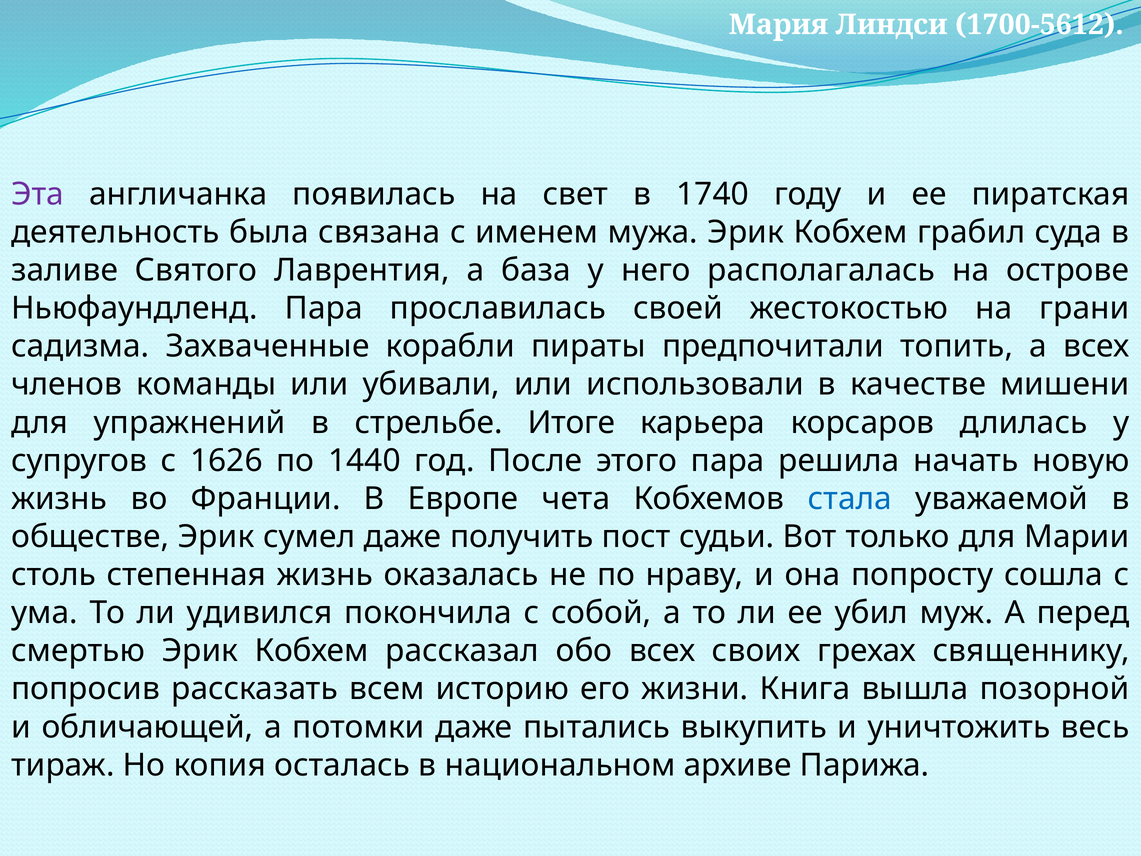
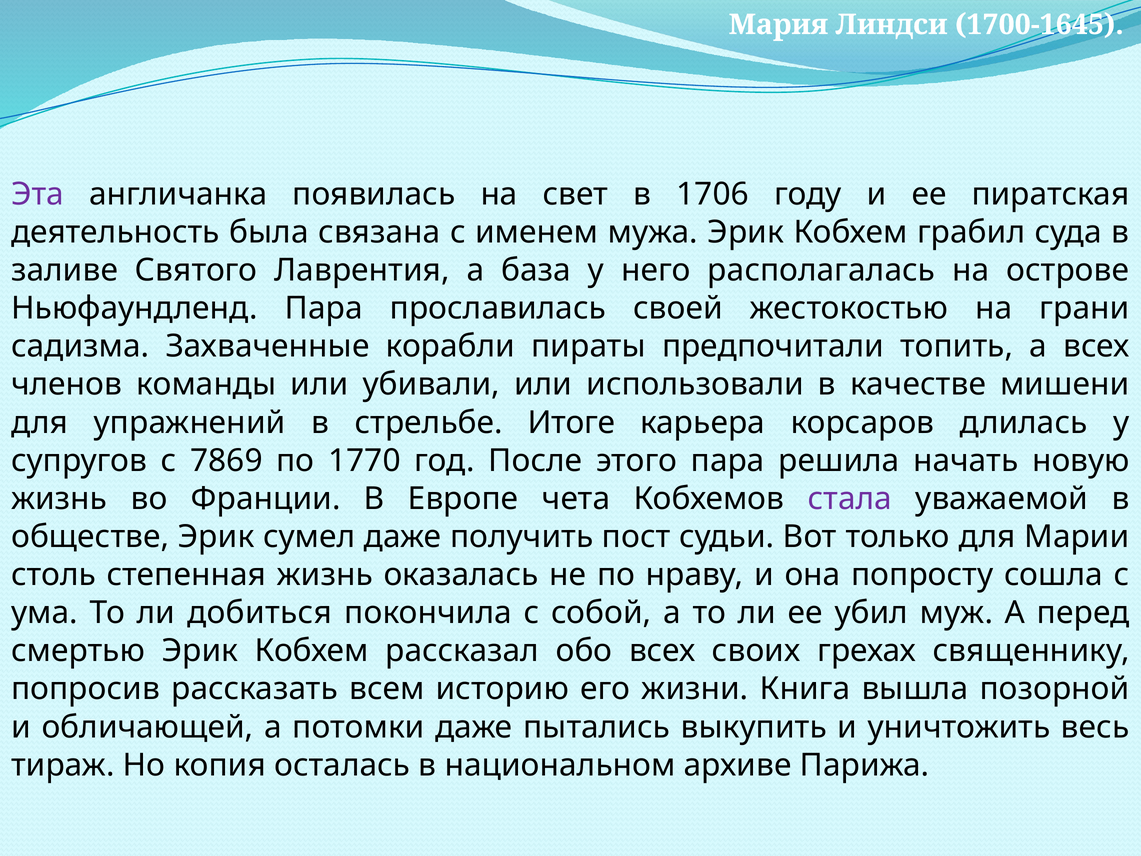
1700-5612: 1700-5612 -> 1700-1645
1740: 1740 -> 1706
1626: 1626 -> 7869
1440: 1440 -> 1770
стала colour: blue -> purple
удивился: удивился -> добиться
